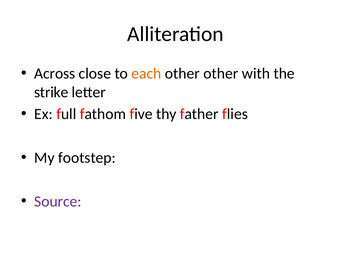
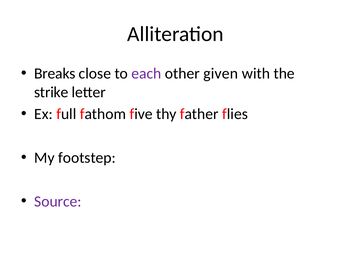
Across: Across -> Breaks
each colour: orange -> purple
other other: other -> given
